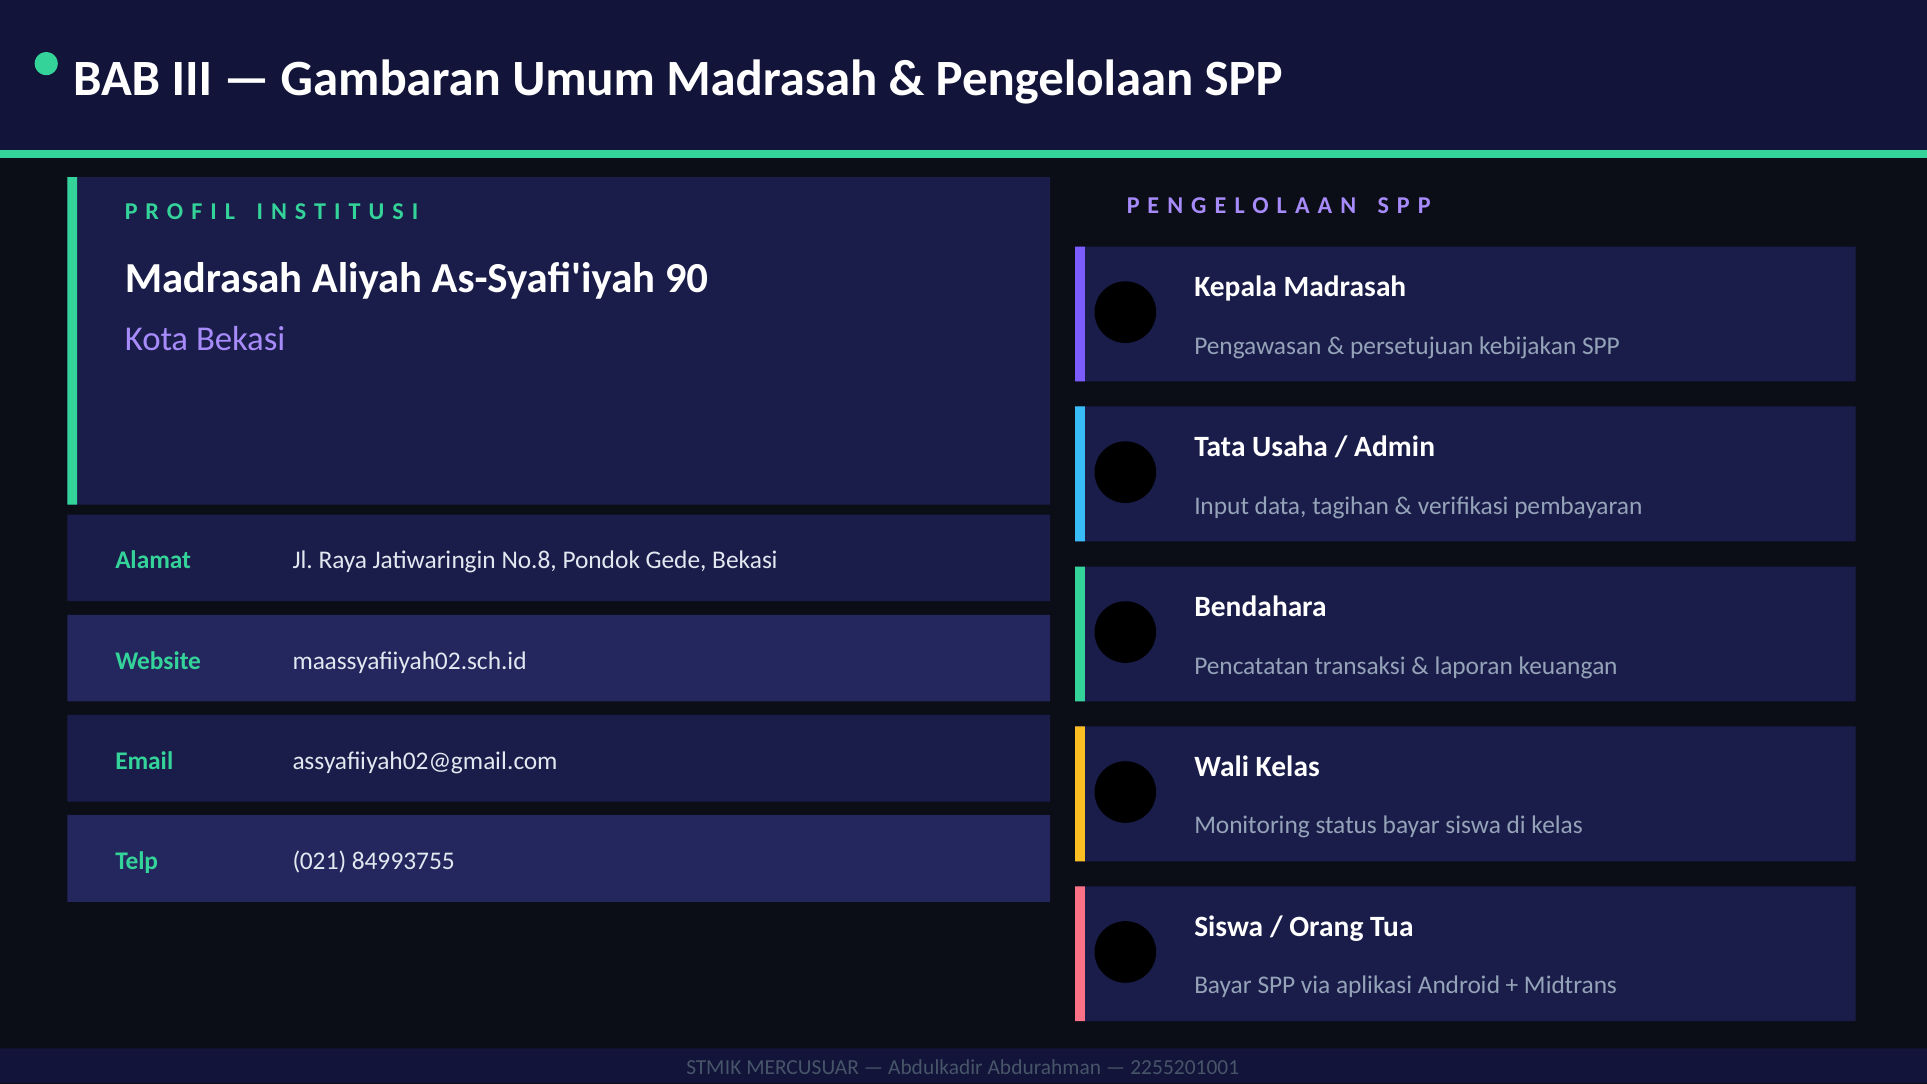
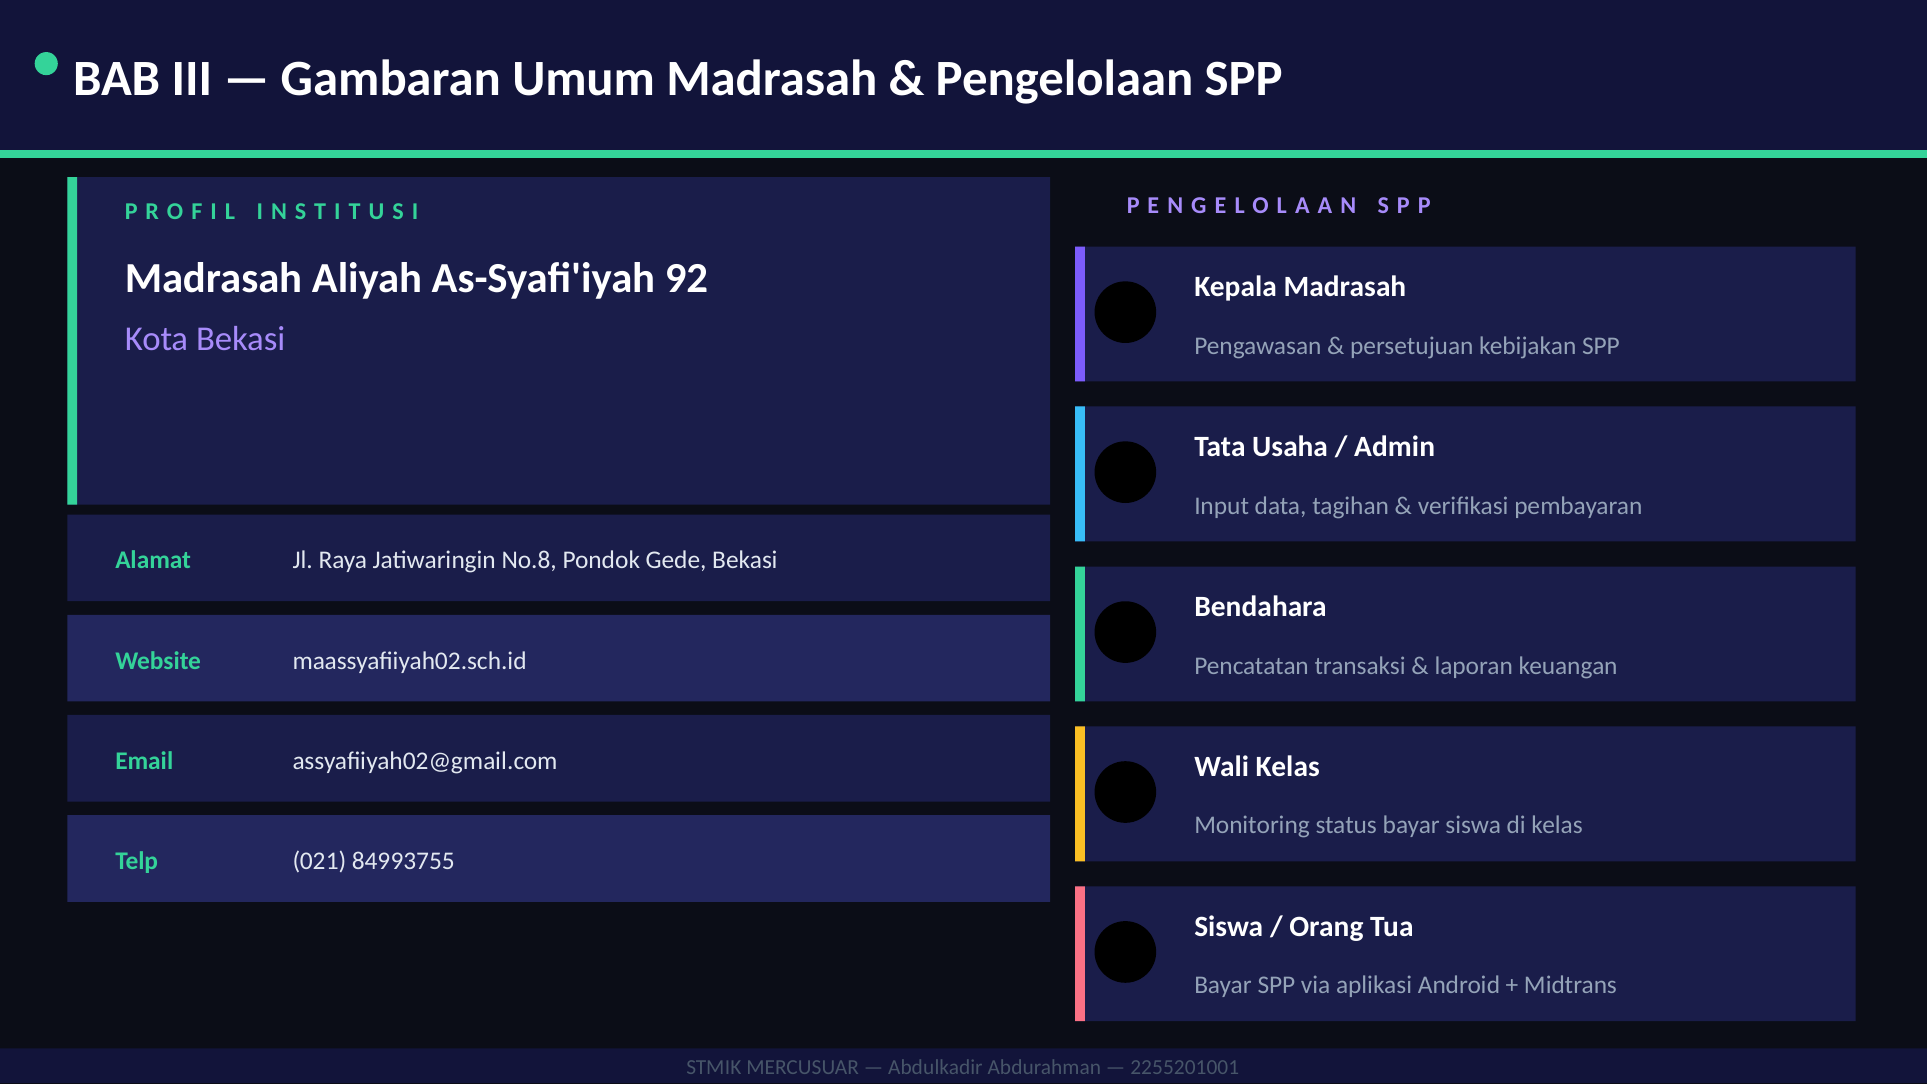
90: 90 -> 92
